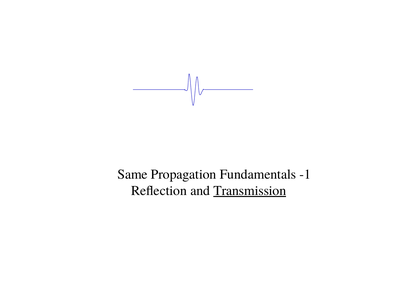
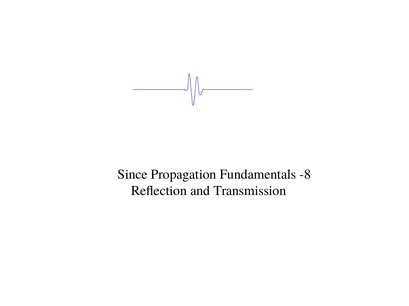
Same: Same -> Since
-1: -1 -> -8
Transmission underline: present -> none
